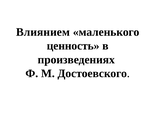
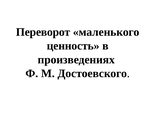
Влиянием: Влиянием -> Переворот
